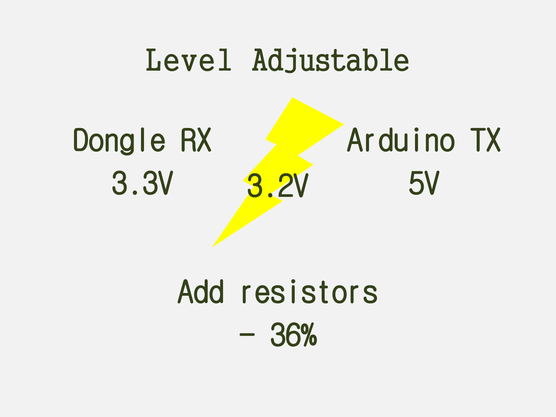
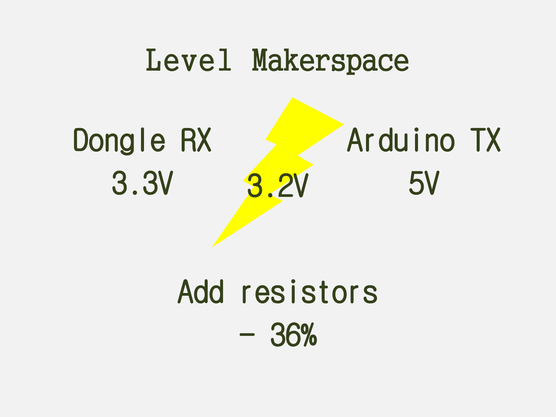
Adjustable: Adjustable -> Makerspace
